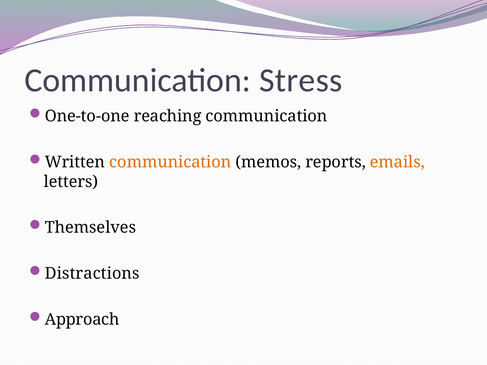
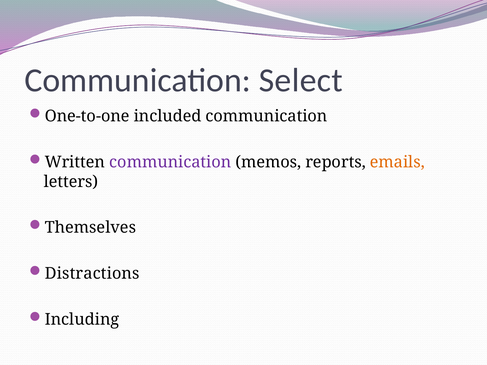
Stress: Stress -> Select
reaching: reaching -> included
communication at (170, 162) colour: orange -> purple
Approach: Approach -> Including
